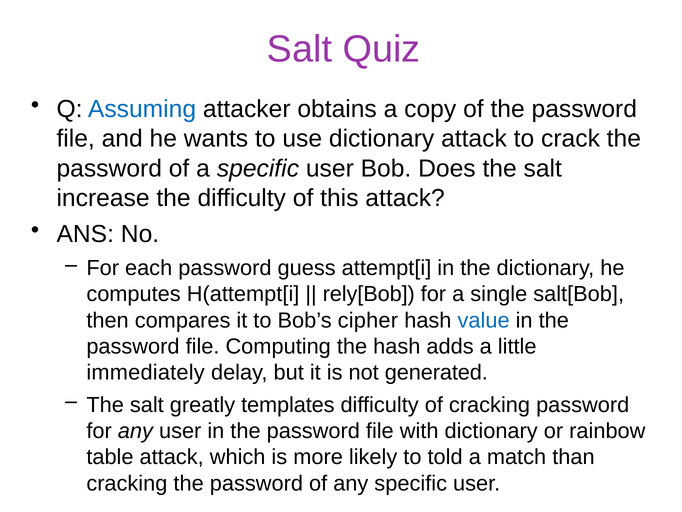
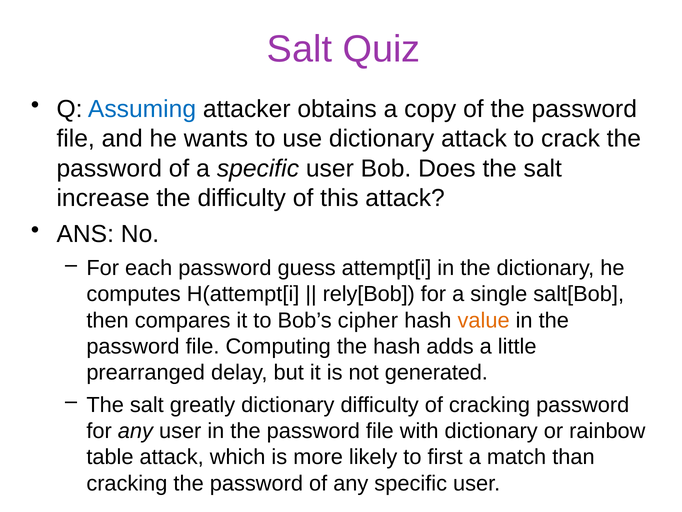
value colour: blue -> orange
immediately: immediately -> prearranged
greatly templates: templates -> dictionary
told: told -> first
